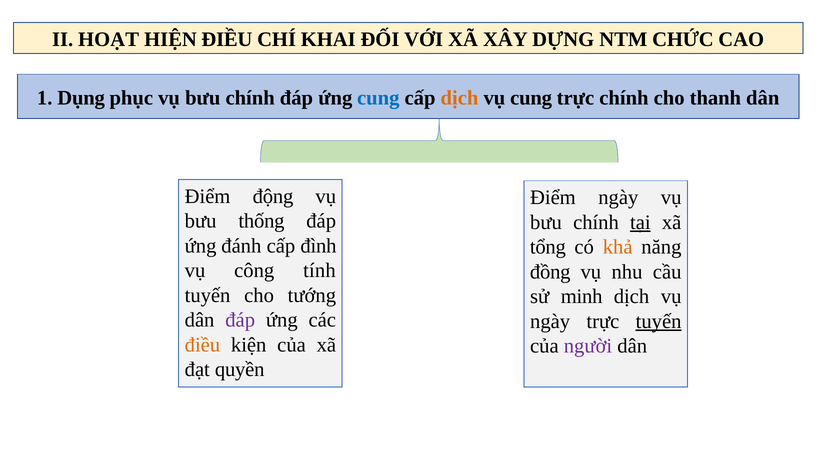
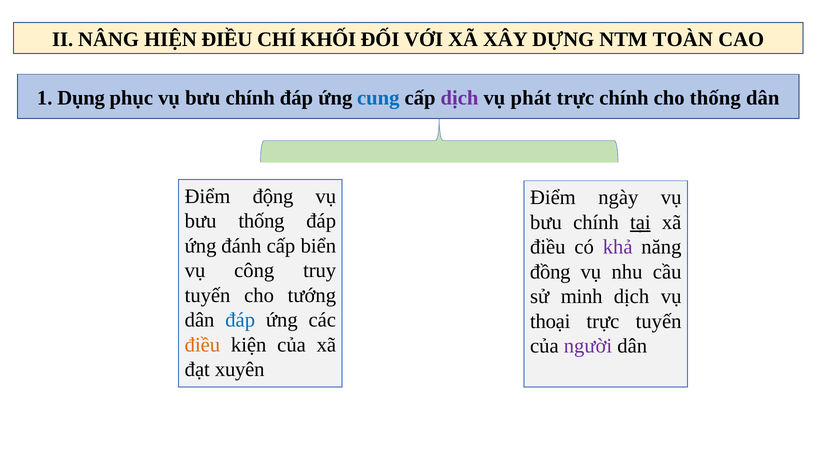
HOẠT: HOẠT -> NÂNG
KHAI: KHAI -> KHỐI
CHỨC: CHỨC -> TOÀN
dịch at (459, 98) colour: orange -> purple
vụ cung: cung -> phát
cho thanh: thanh -> thống
đình: đình -> biển
tổng at (548, 247): tổng -> điều
khả colour: orange -> purple
tính: tính -> truy
đáp at (240, 320) colour: purple -> blue
ngày at (550, 321): ngày -> thoại
tuyến at (659, 321) underline: present -> none
quyền: quyền -> xuyên
